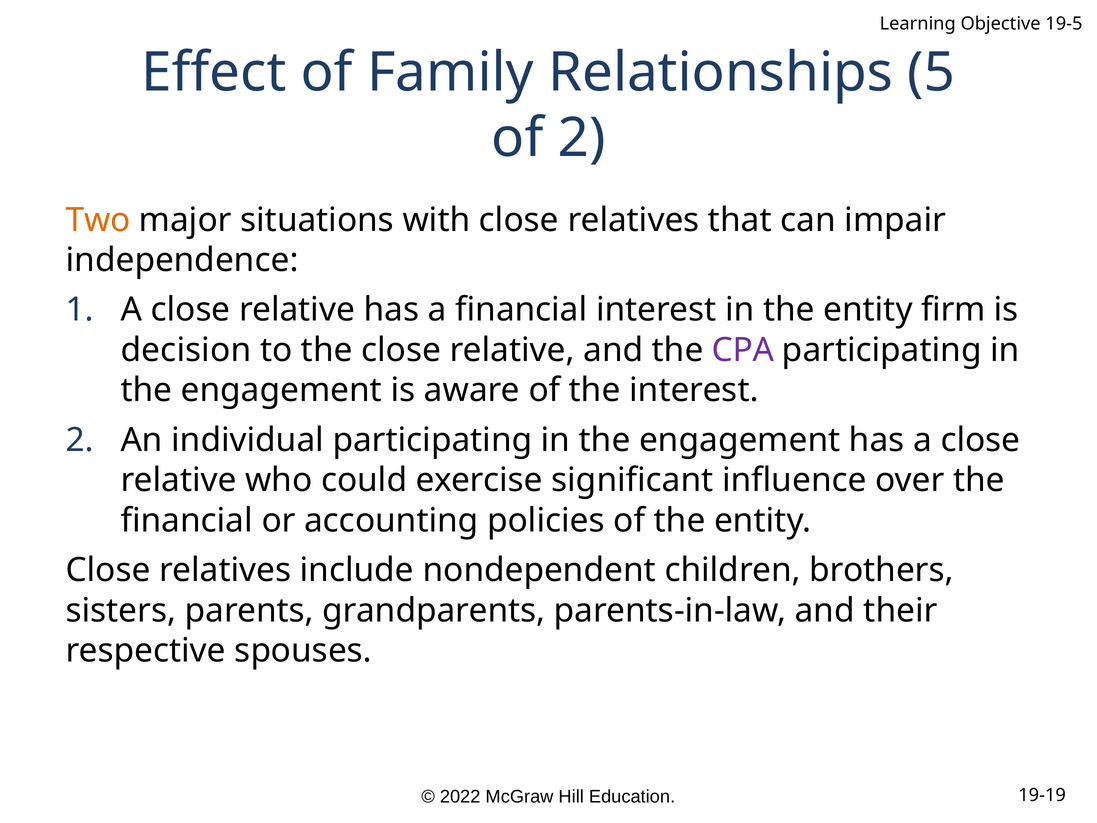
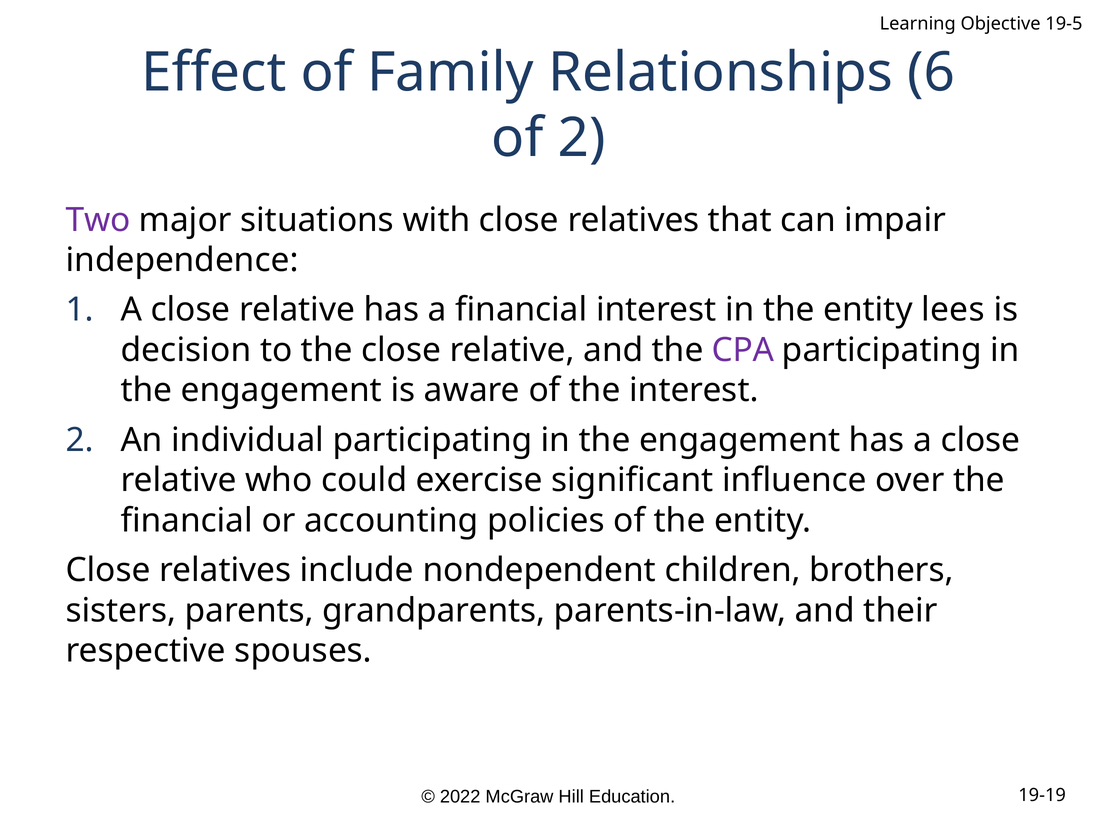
5: 5 -> 6
Two colour: orange -> purple
firm: firm -> lees
